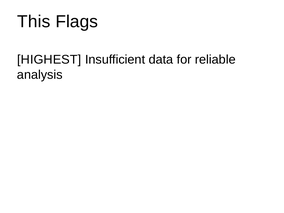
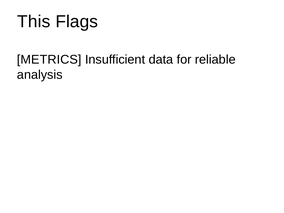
HIGHEST: HIGHEST -> METRICS
